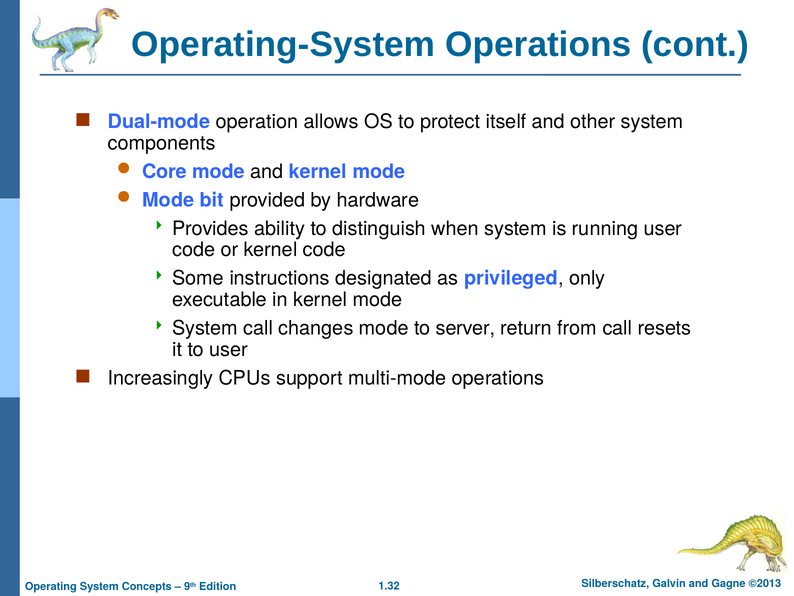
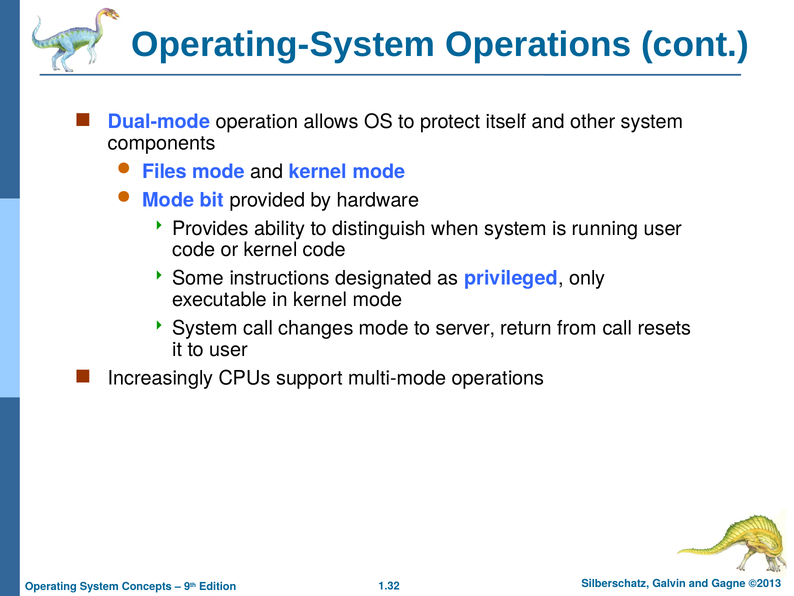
Core: Core -> Files
